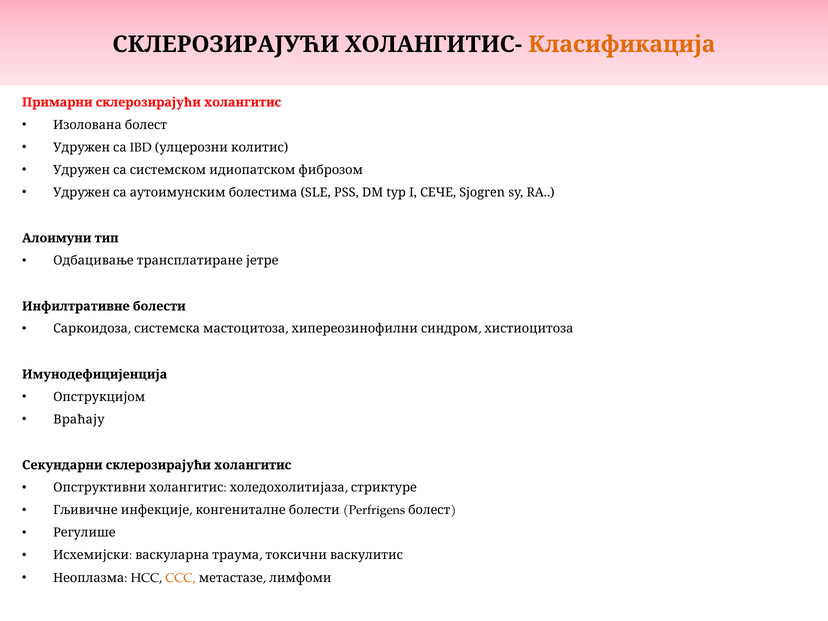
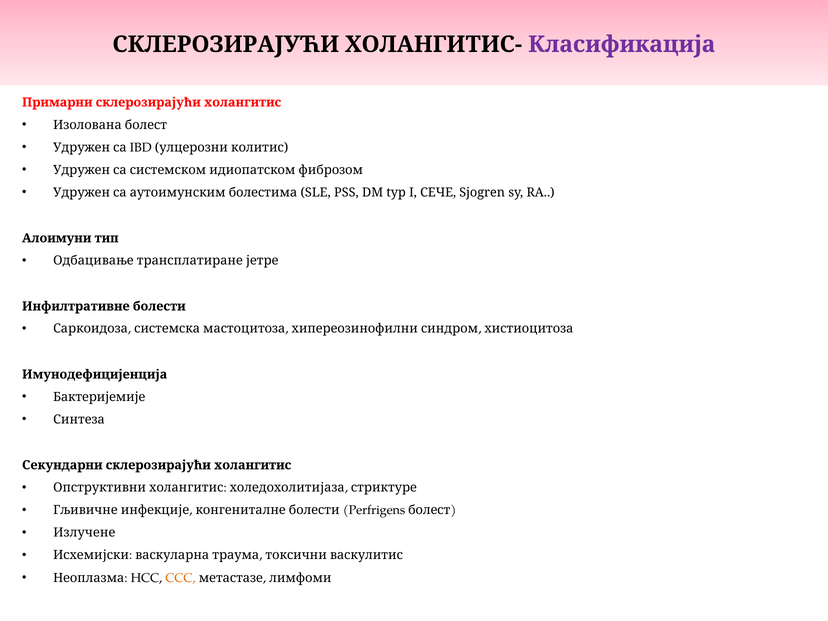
Класификација colour: orange -> purple
Опструкцијом: Опструкцијом -> Бактеријемије
Враћају: Враћају -> Синтеза
Регулише: Регулише -> Излучене
